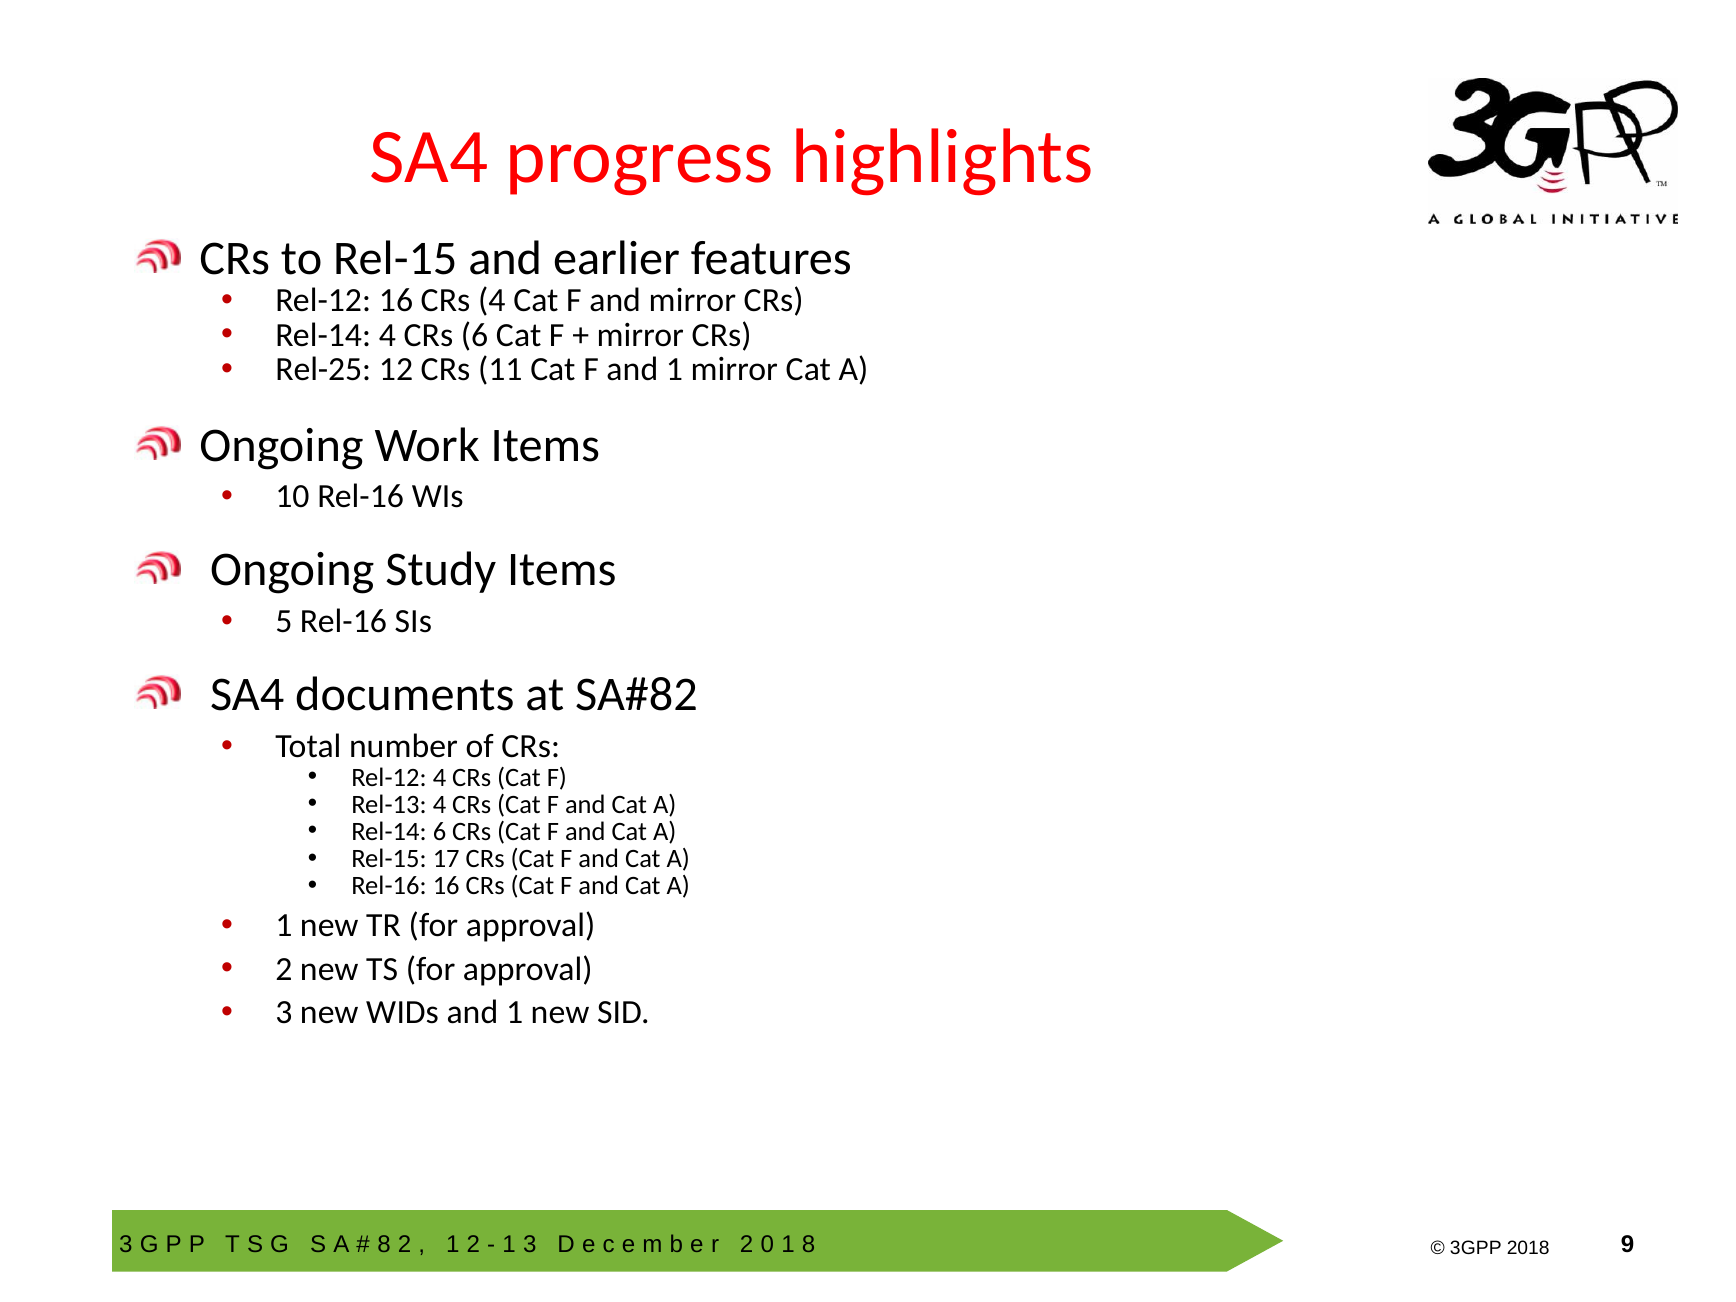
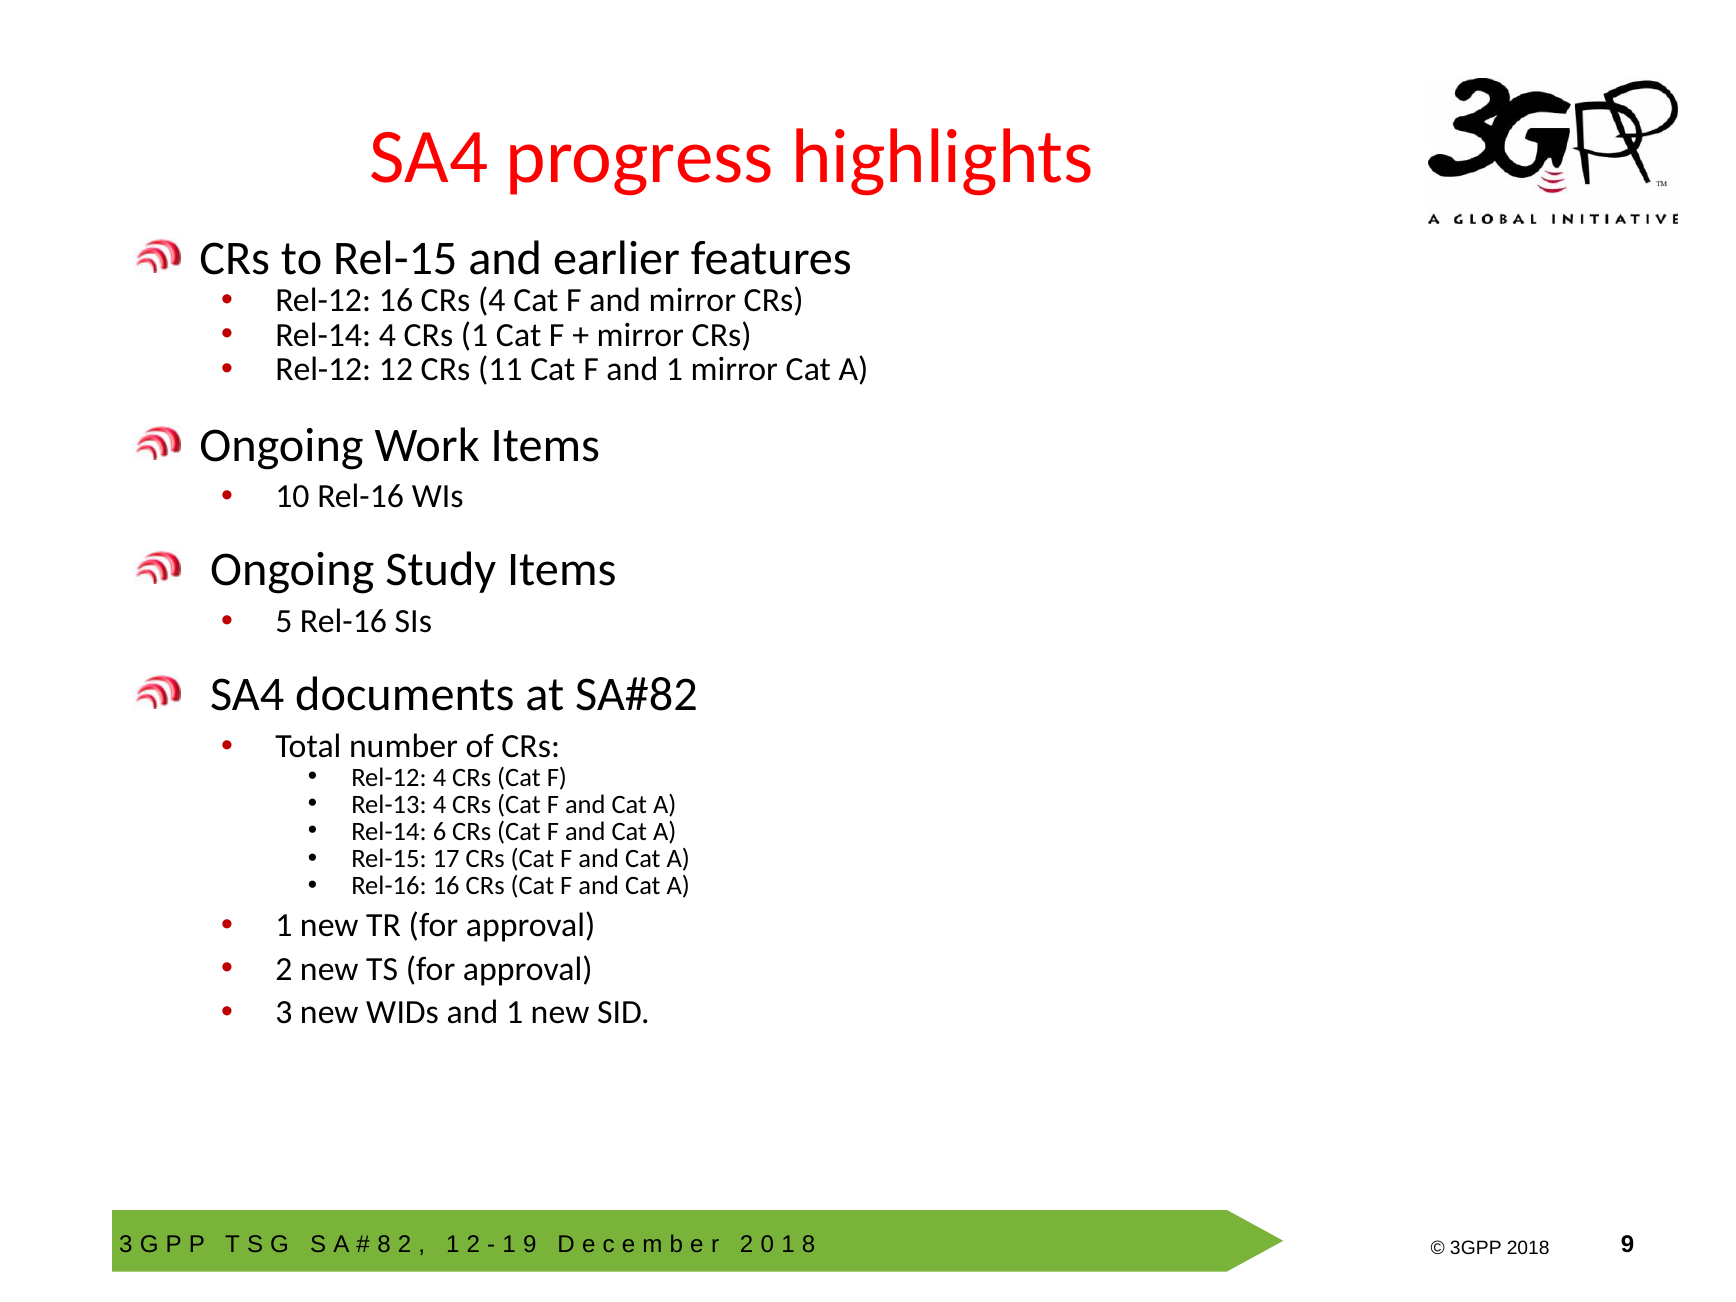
CRs 6: 6 -> 1
Rel-25 at (323, 370): Rel-25 -> Rel-12
1 3: 3 -> 9
